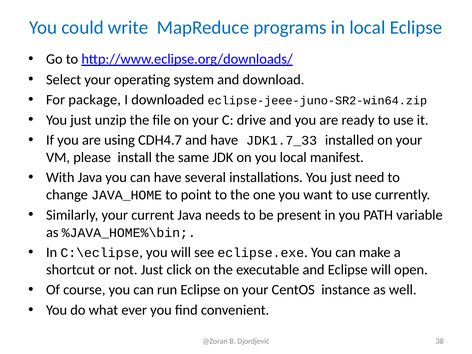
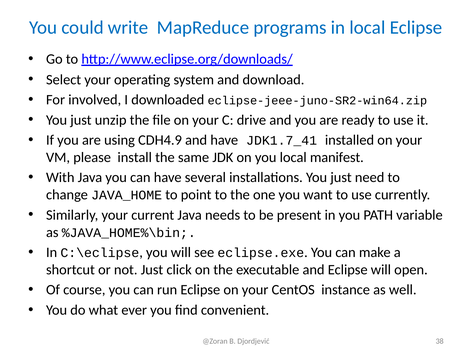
package: package -> involved
CDH4.7: CDH4.7 -> CDH4.9
JDK1.7_33: JDK1.7_33 -> JDK1.7_41
